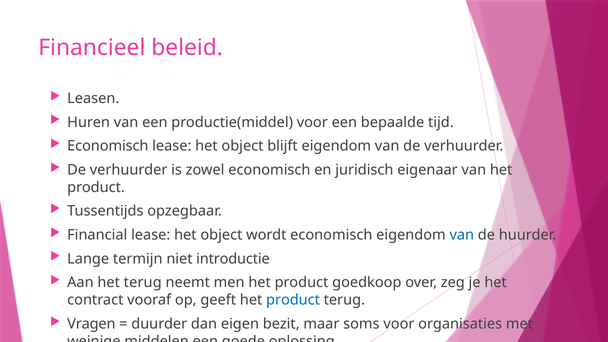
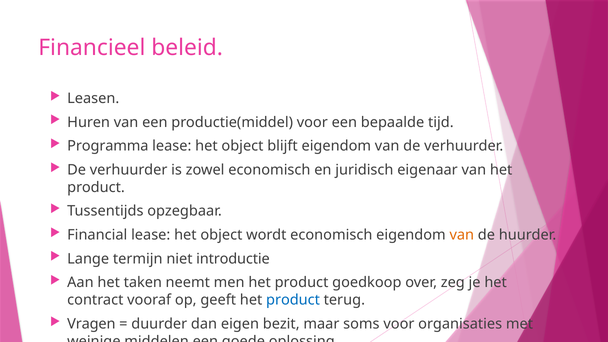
Economisch at (108, 146): Economisch -> Programma
van at (462, 235) colour: blue -> orange
het terug: terug -> taken
